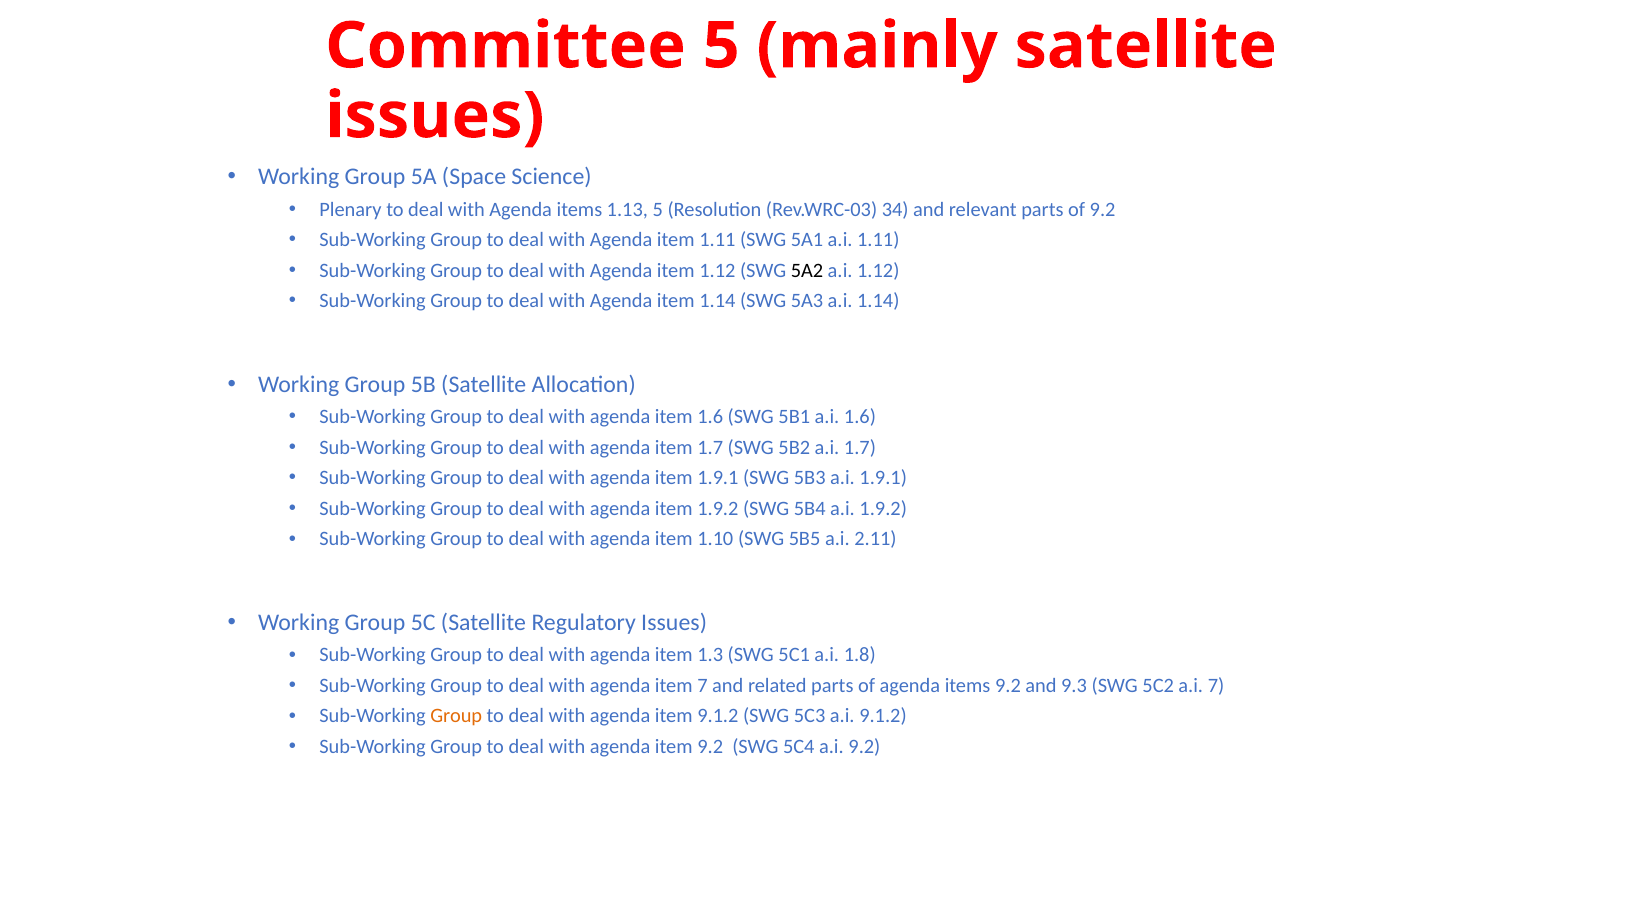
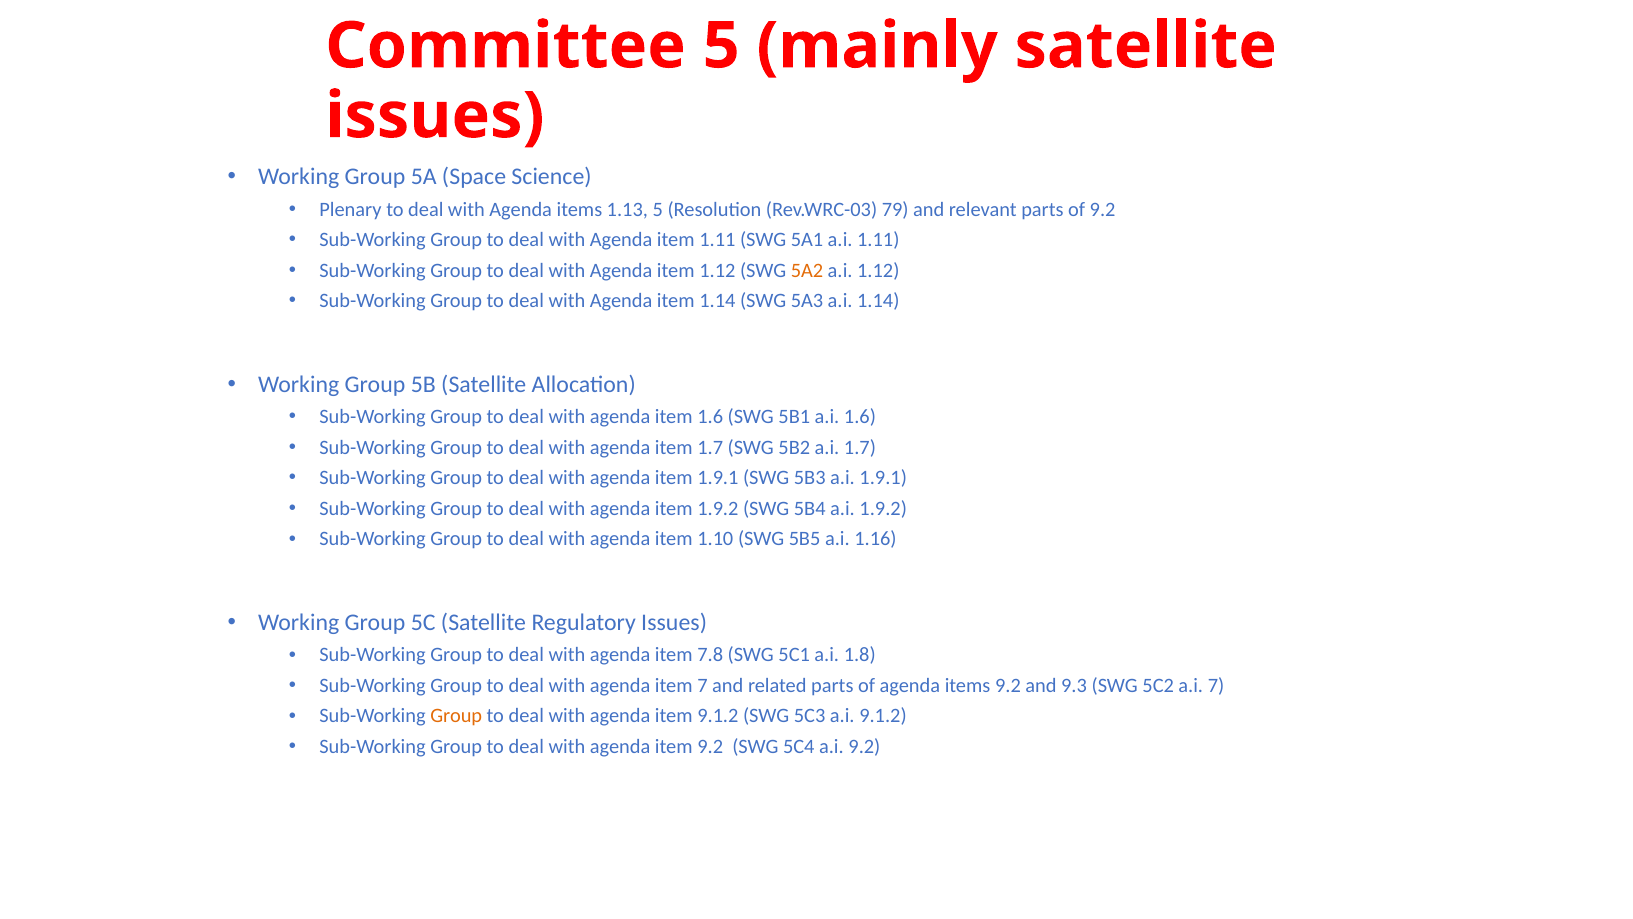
34: 34 -> 79
5A2 colour: black -> orange
2.11: 2.11 -> 1.16
1.3: 1.3 -> 7.8
